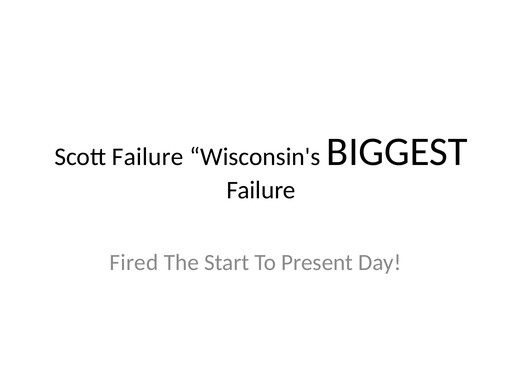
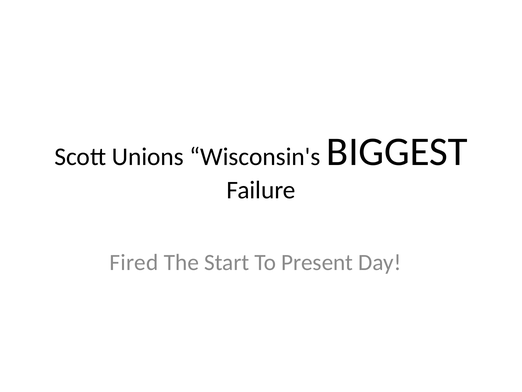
Scott Failure: Failure -> Unions
